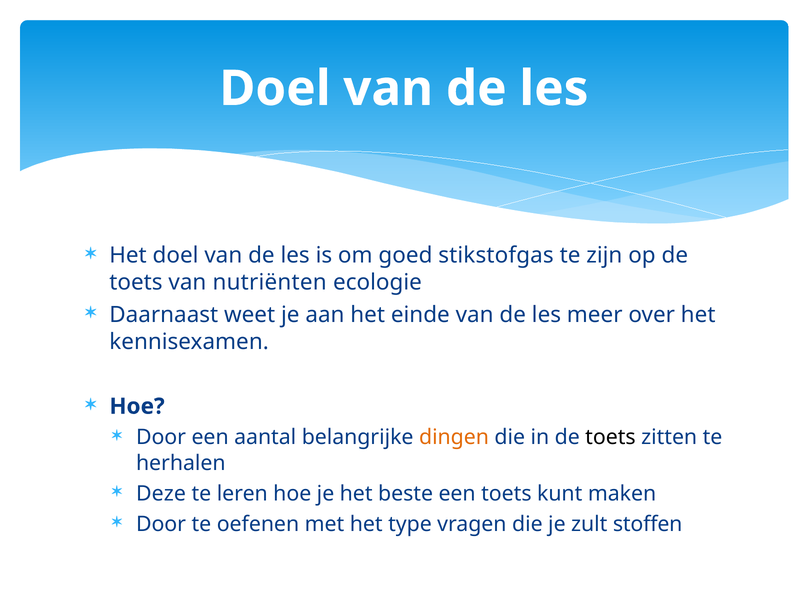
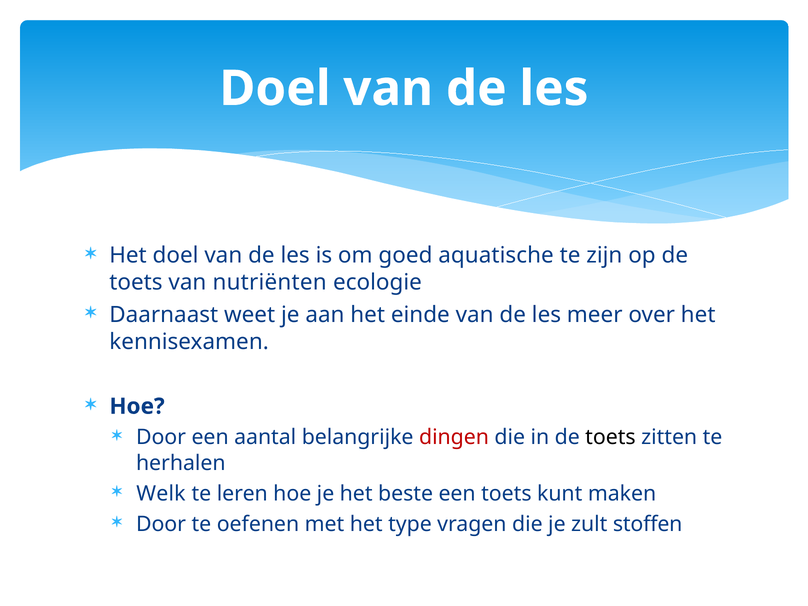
stikstofgas: stikstofgas -> aquatische
dingen colour: orange -> red
Deze: Deze -> Welk
